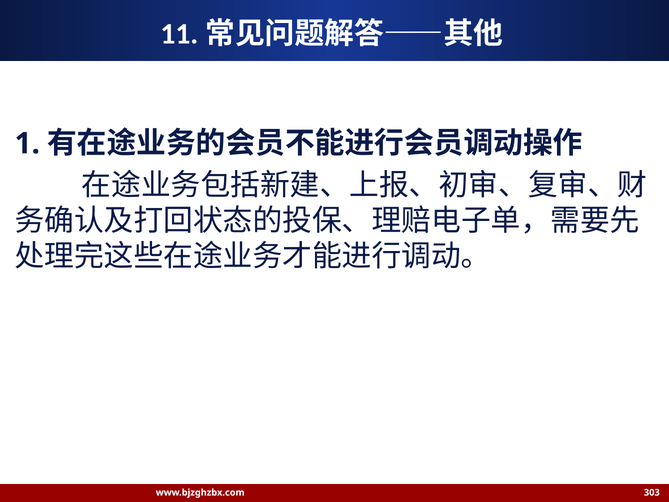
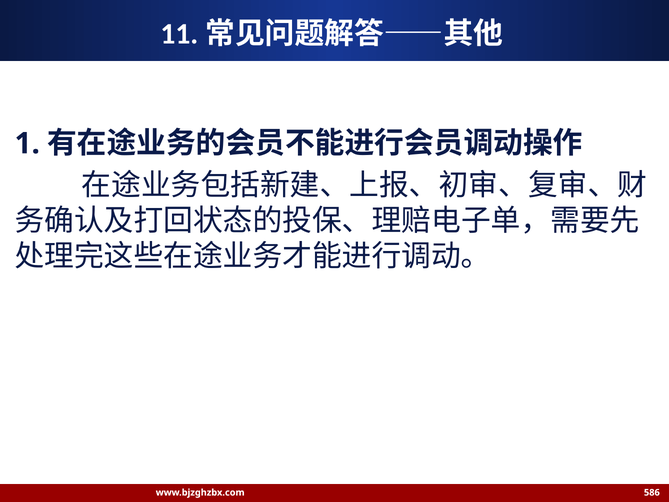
303: 303 -> 586
